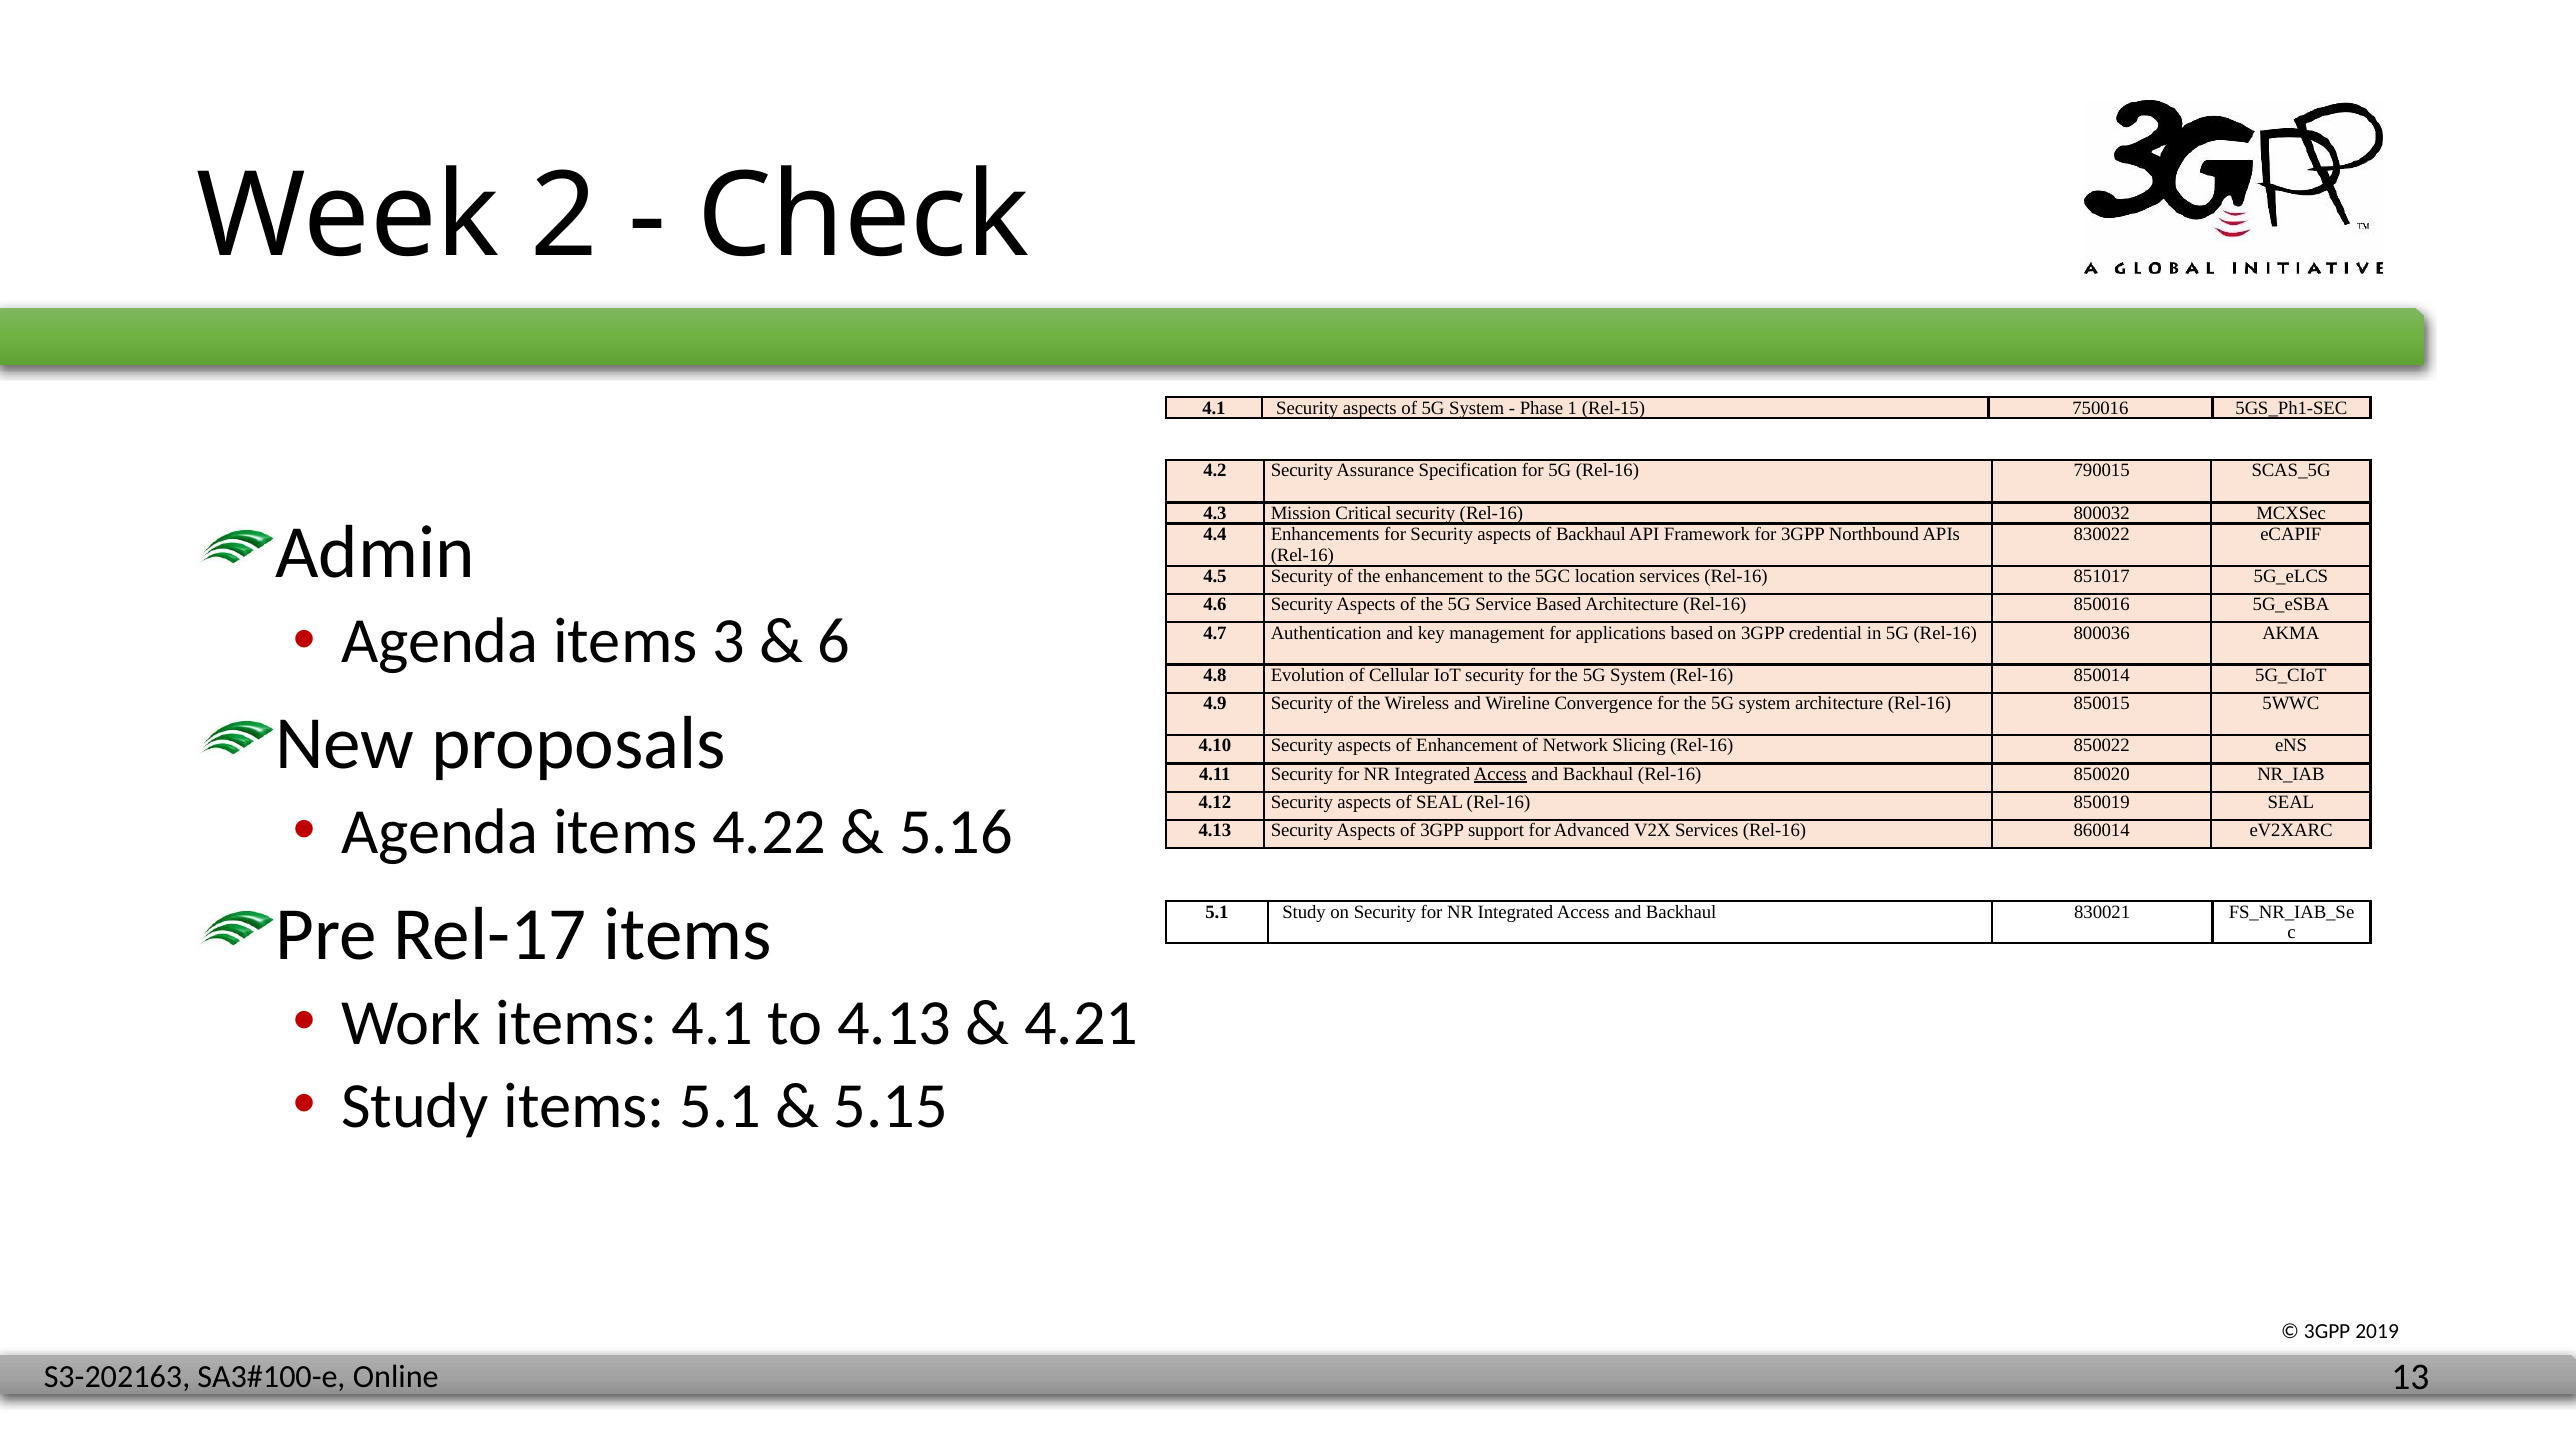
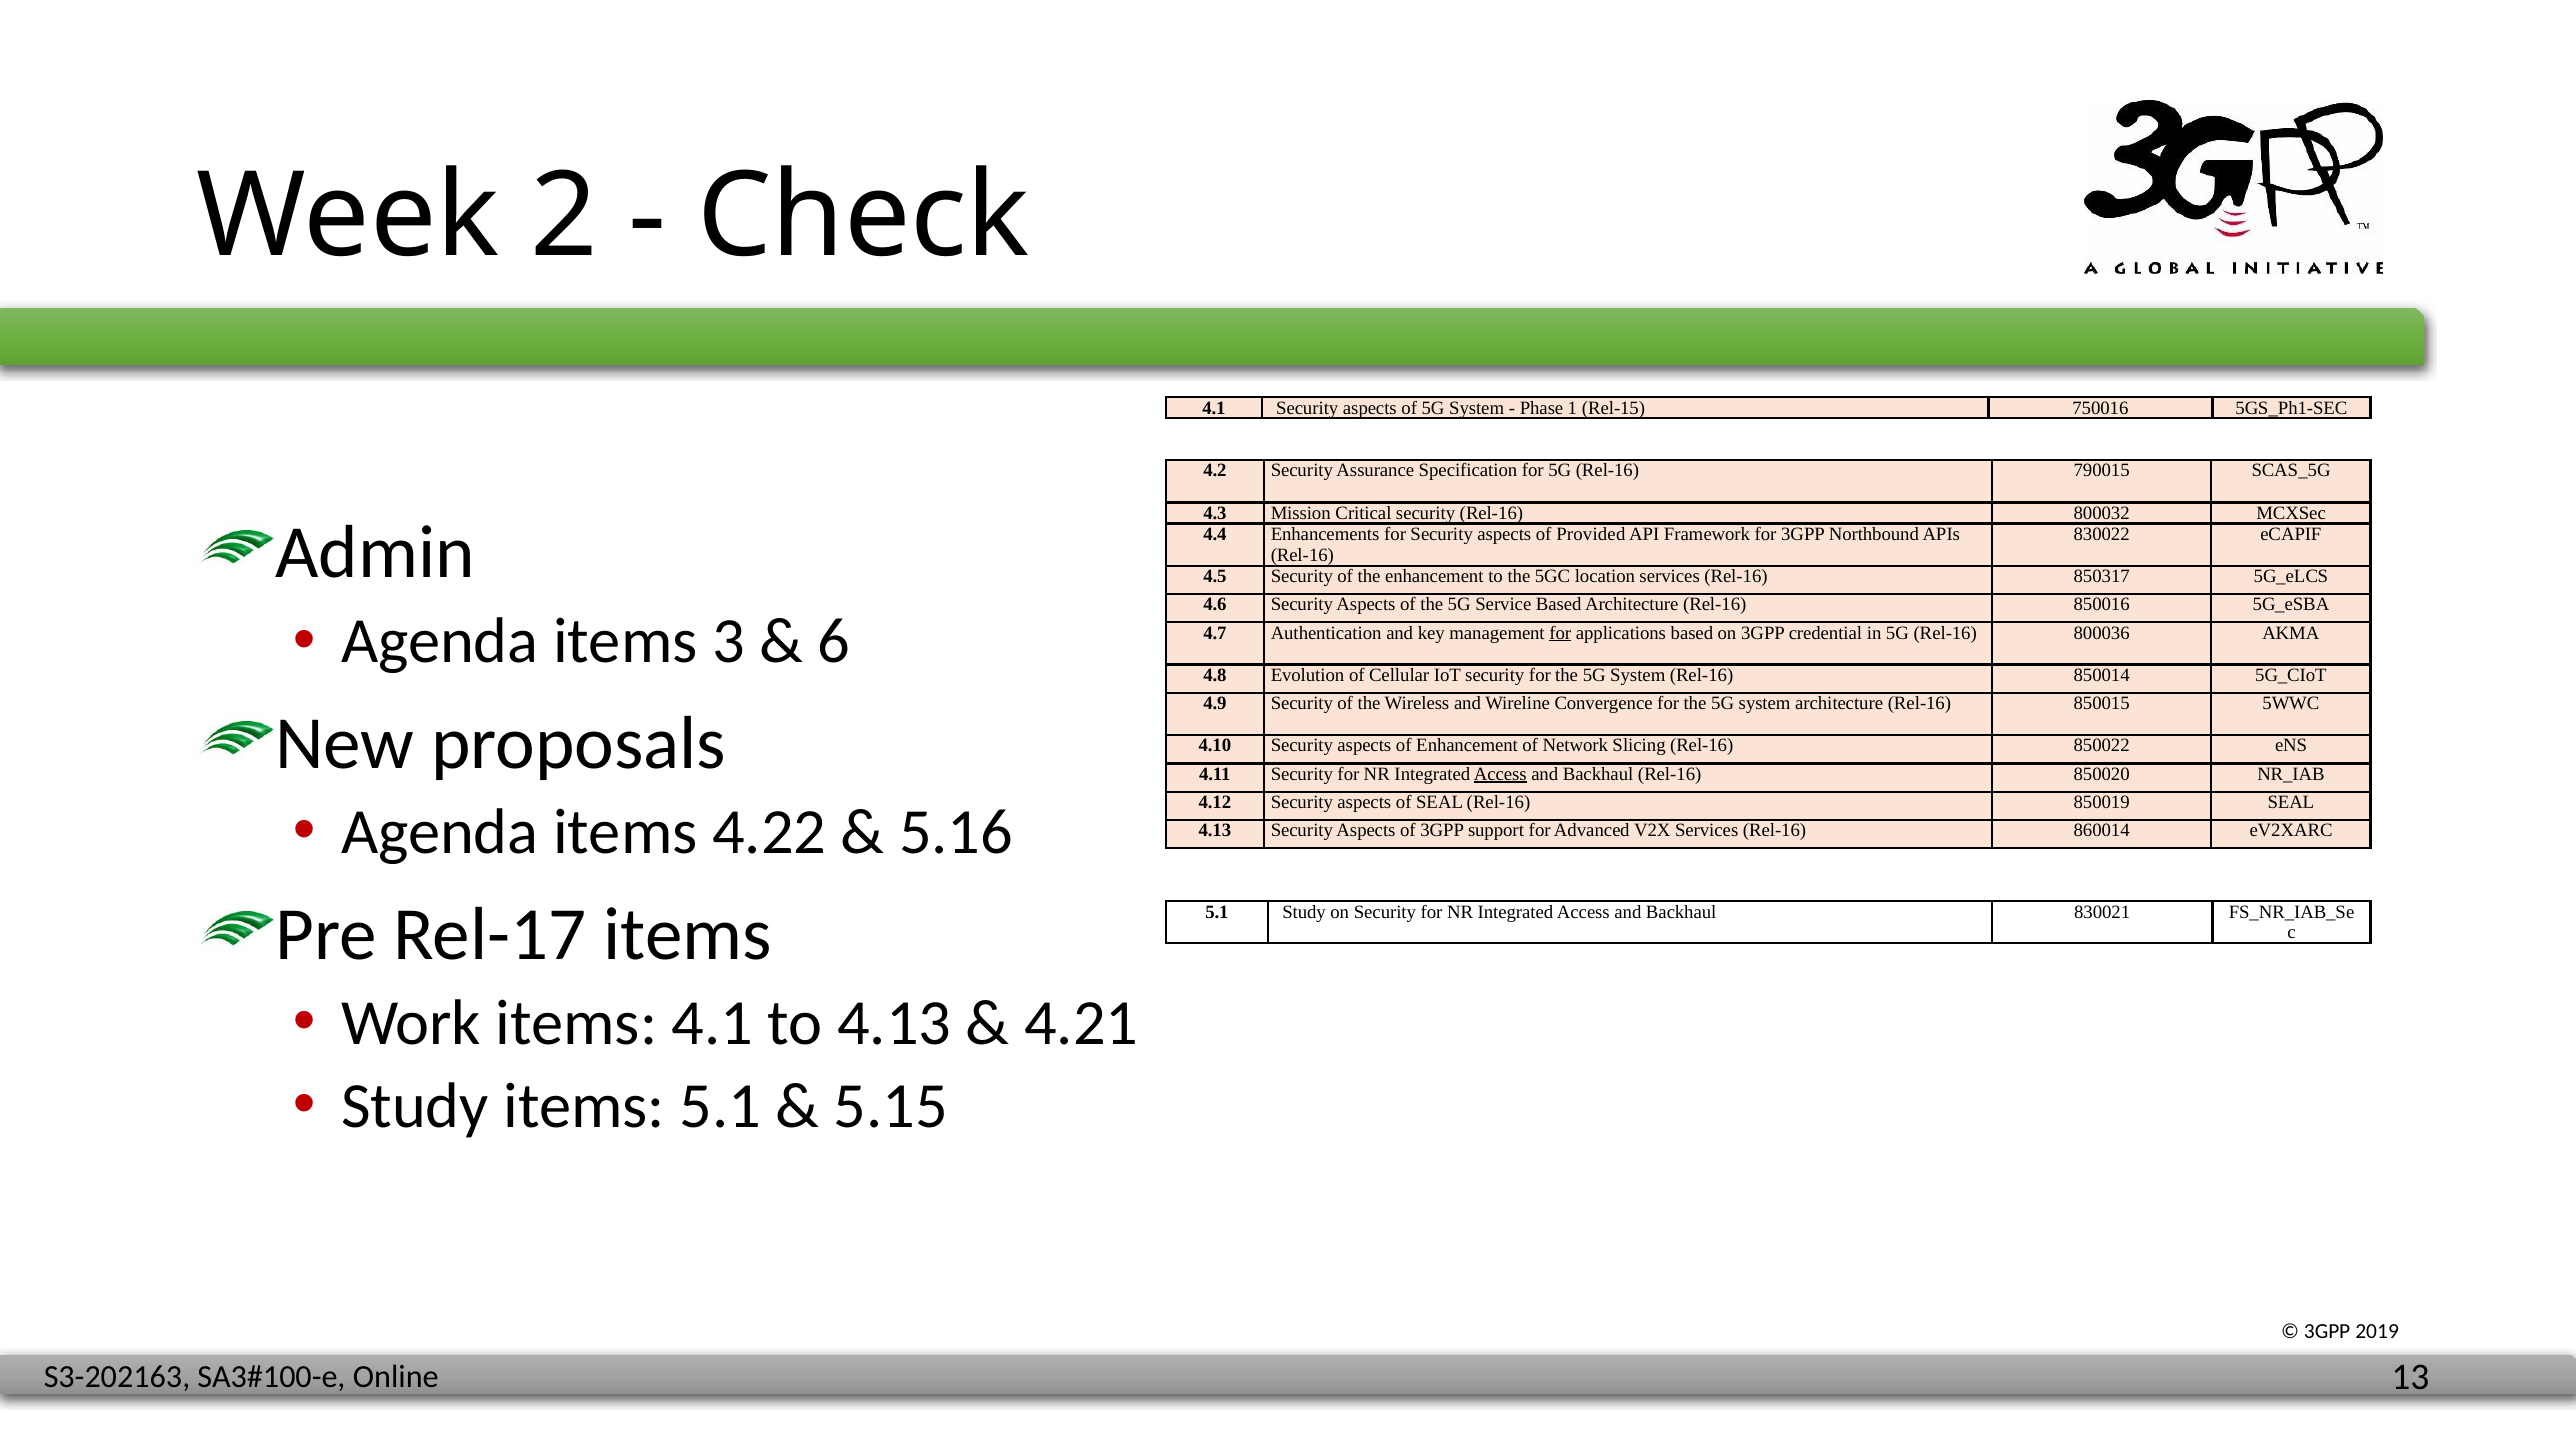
of Backhaul: Backhaul -> Provided
851017: 851017 -> 850317
for at (1560, 633) underline: none -> present
